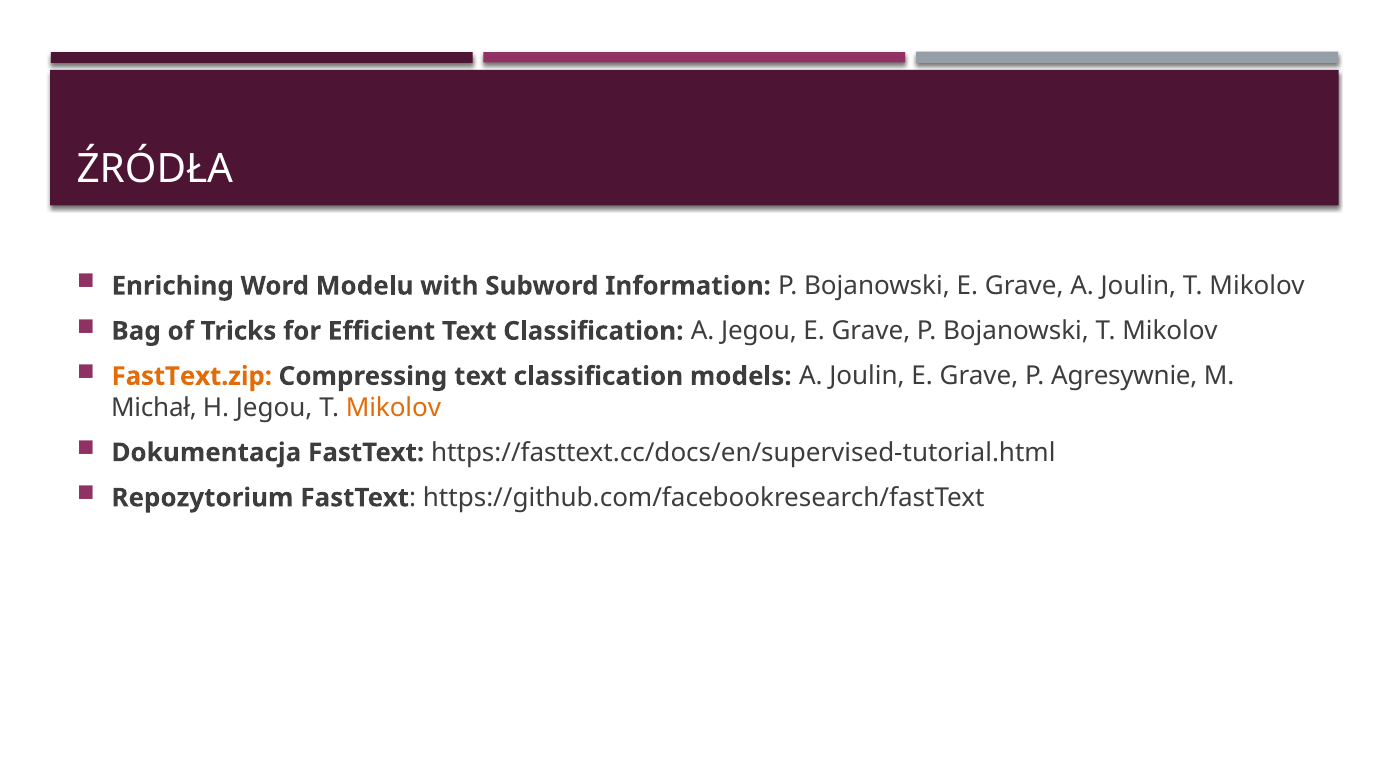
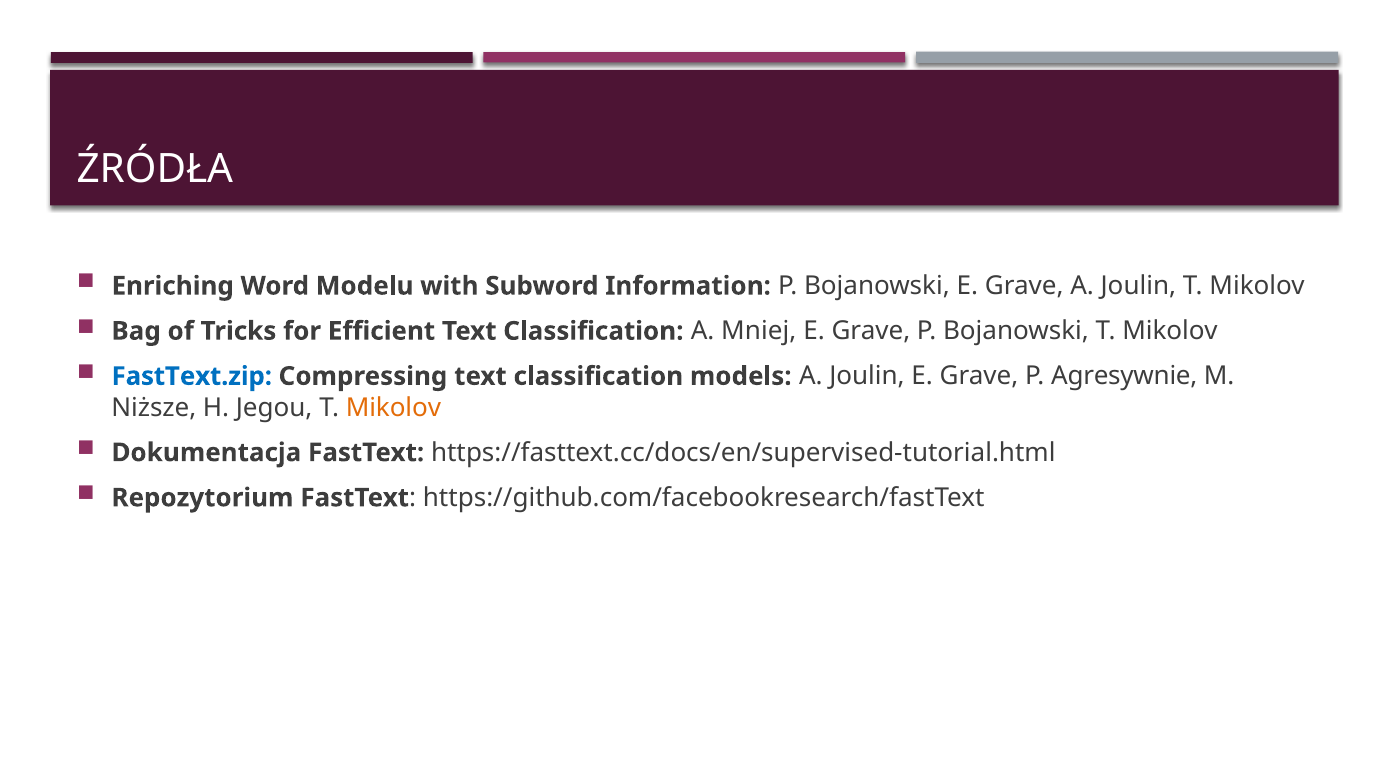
A Jegou: Jegou -> Mniej
FastText.zip colour: orange -> blue
Michał: Michał -> Niższe
